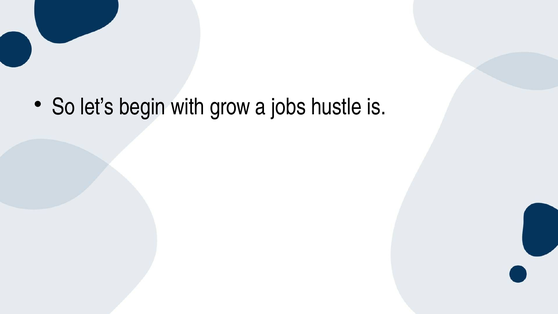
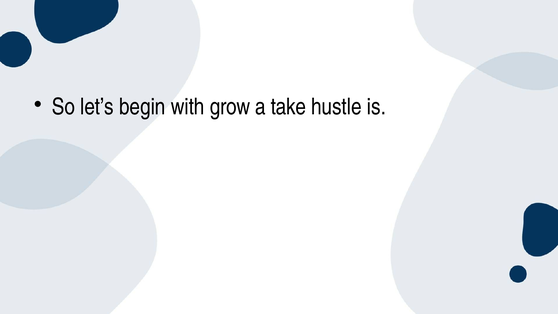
jobs: jobs -> take
